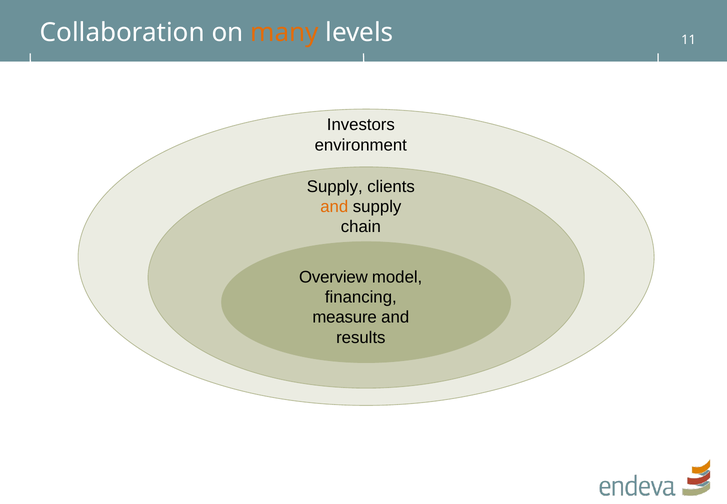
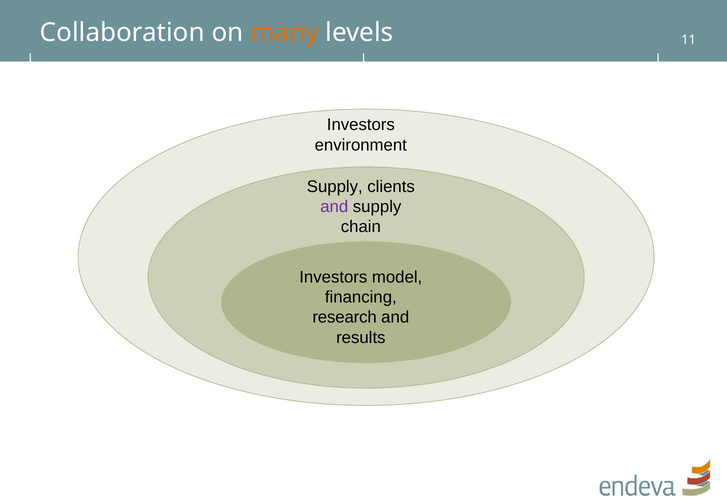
and at (334, 206) colour: orange -> purple
Overview at (333, 277): Overview -> Investors
measure: measure -> research
